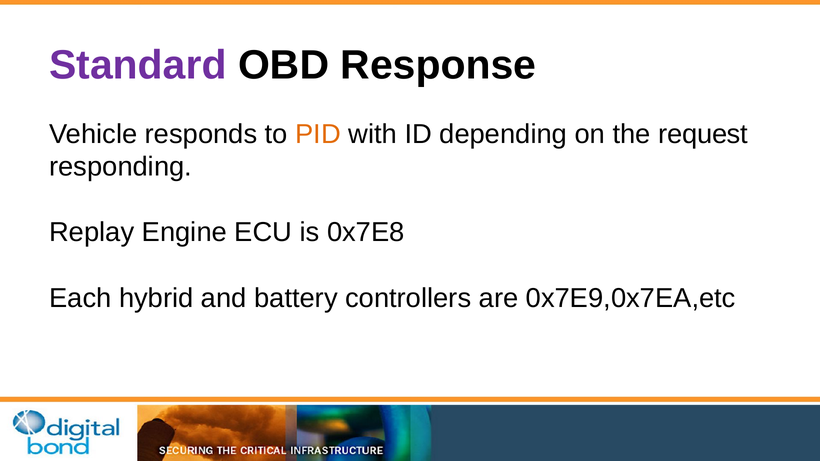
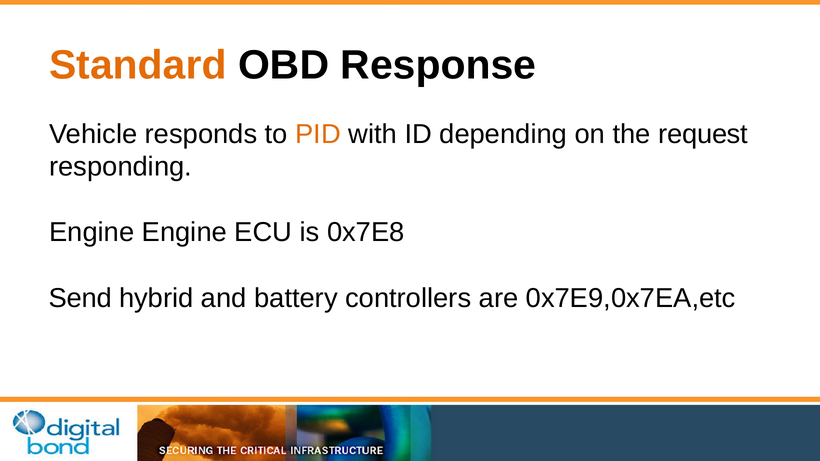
Standard colour: purple -> orange
Replay at (92, 233): Replay -> Engine
Each: Each -> Send
